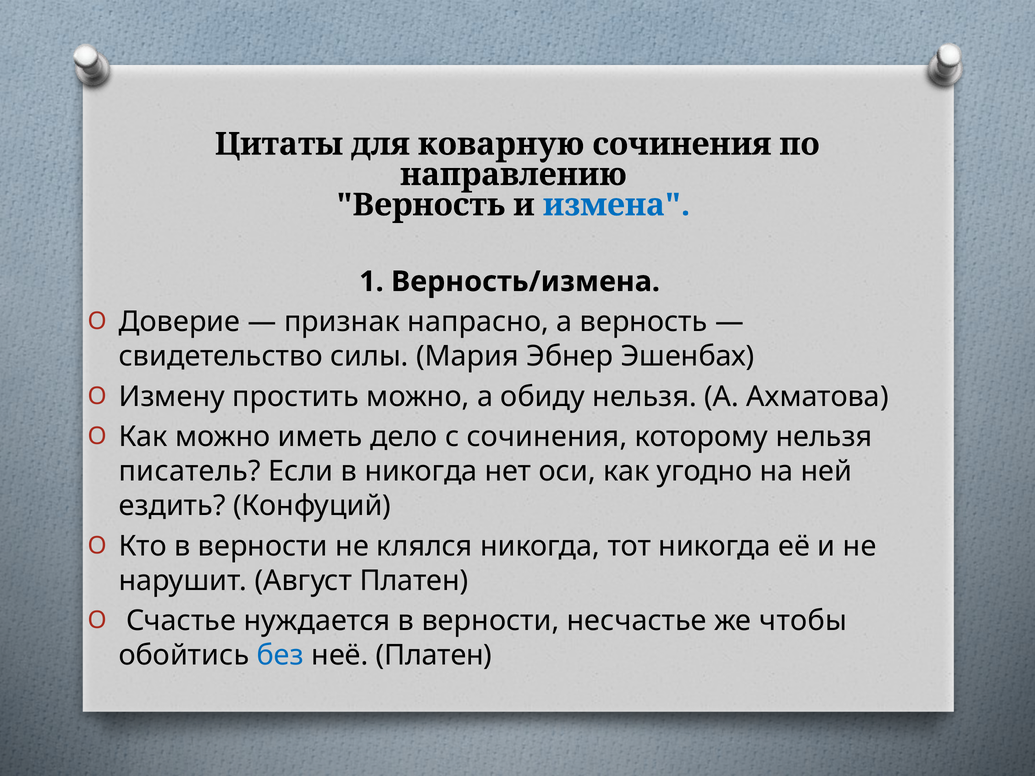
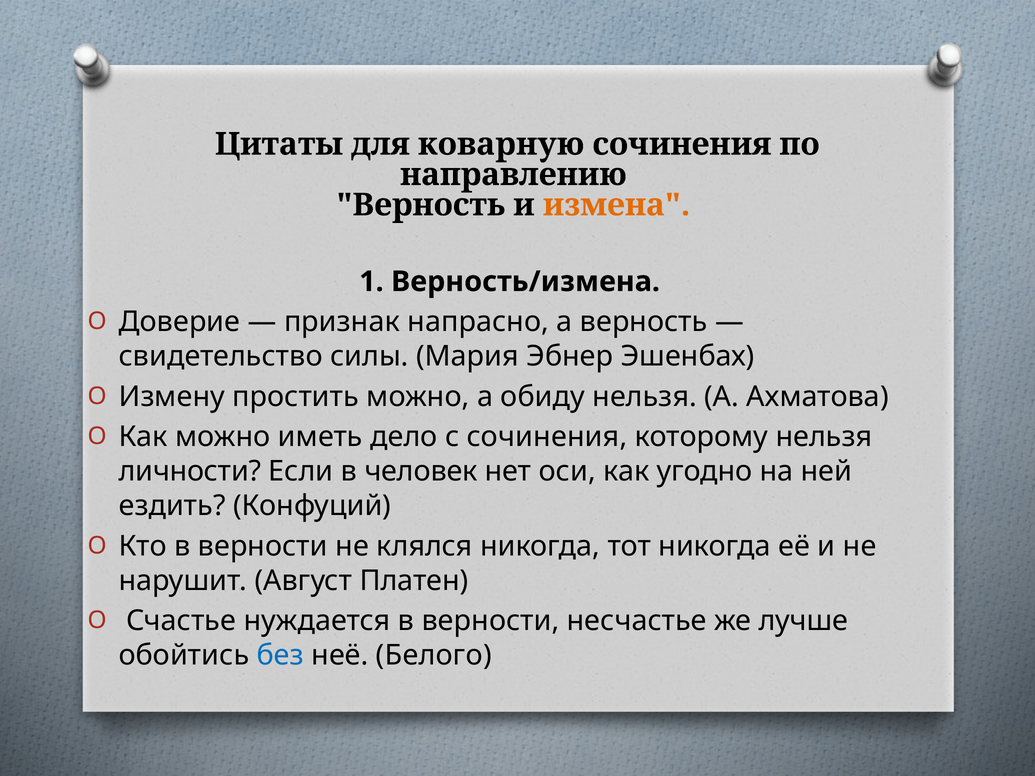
измена colour: blue -> orange
писатель: писатель -> личности
в никогда: никогда -> человек
чтобы: чтобы -> лучше
неё Платен: Платен -> Белого
